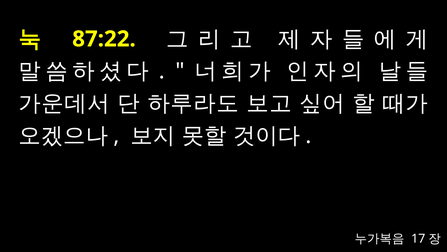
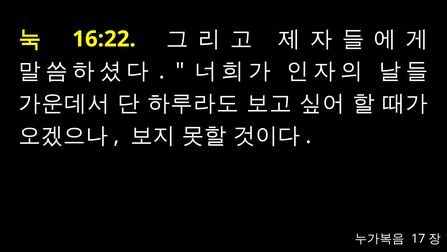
87:22: 87:22 -> 16:22
